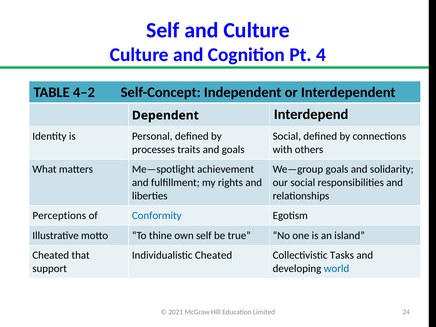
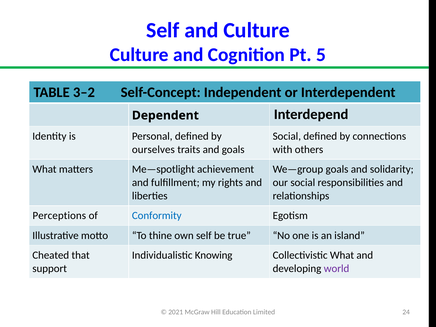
4: 4 -> 5
4–2: 4–2 -> 3–2
processes: processes -> ourselves
Individualistic Cheated: Cheated -> Knowing
Collectivistic Tasks: Tasks -> What
world colour: blue -> purple
